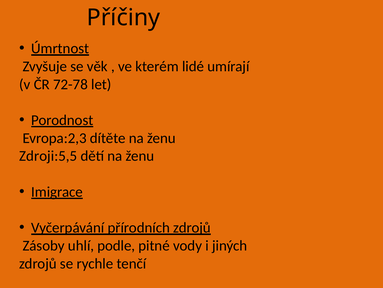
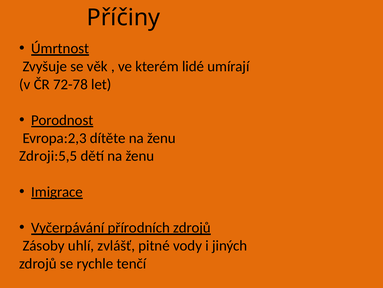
podle: podle -> zvlášť
